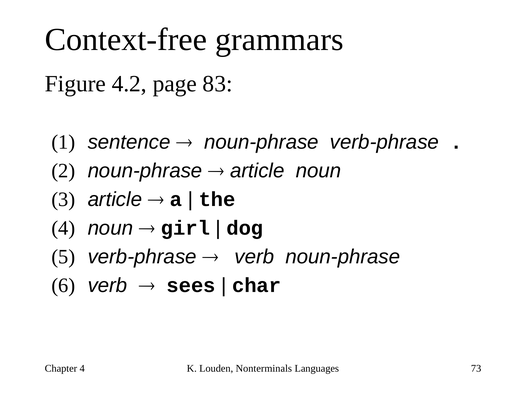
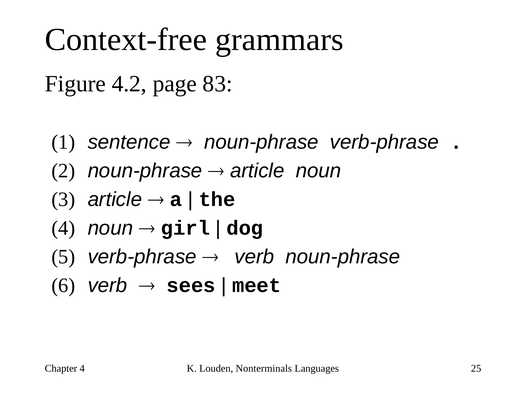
char: char -> meet
73: 73 -> 25
